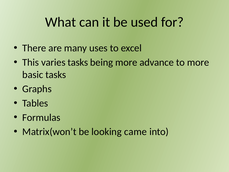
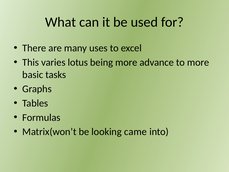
varies tasks: tasks -> lotus
